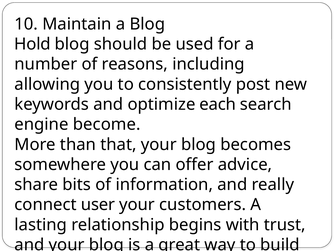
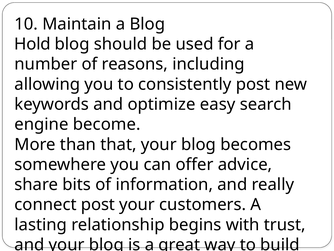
each: each -> easy
connect user: user -> post
